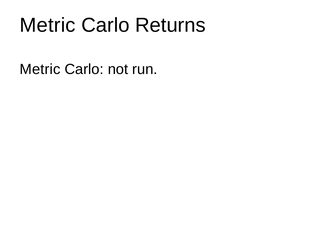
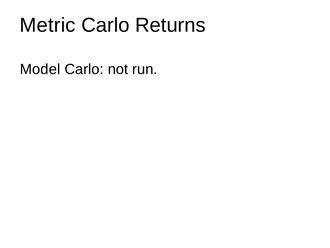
Metric at (40, 69): Metric -> Model
